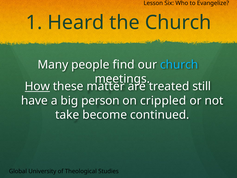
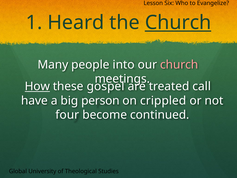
Church at (178, 22) underline: none -> present
find: find -> into
church at (179, 65) colour: light blue -> pink
matter: matter -> gospel
still: still -> call
take: take -> four
